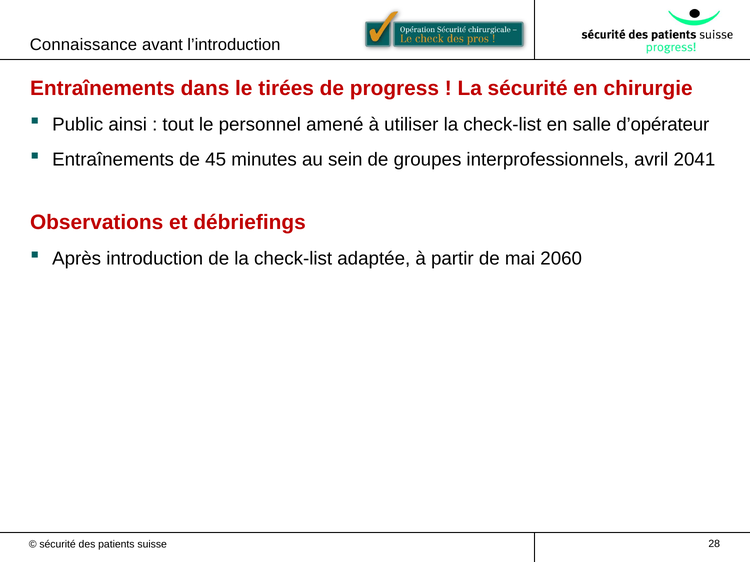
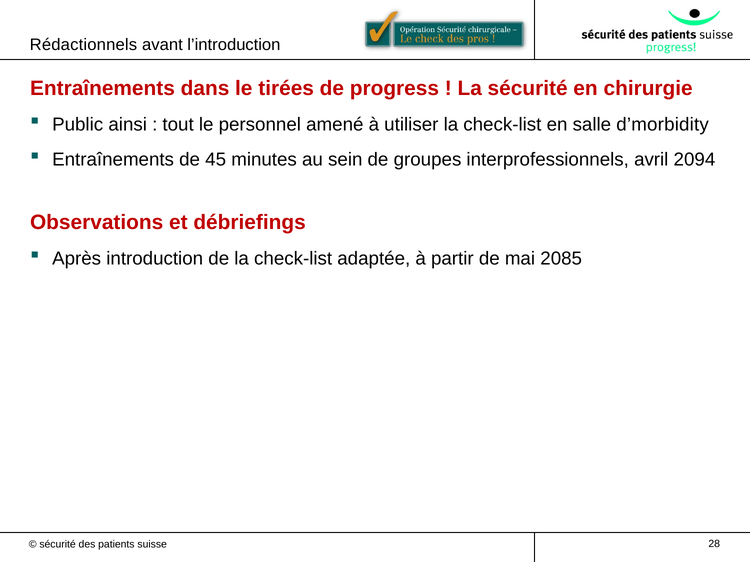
Connaissance: Connaissance -> Rédactionnels
d’opérateur: d’opérateur -> d’morbidity
2041: 2041 -> 2094
2060: 2060 -> 2085
